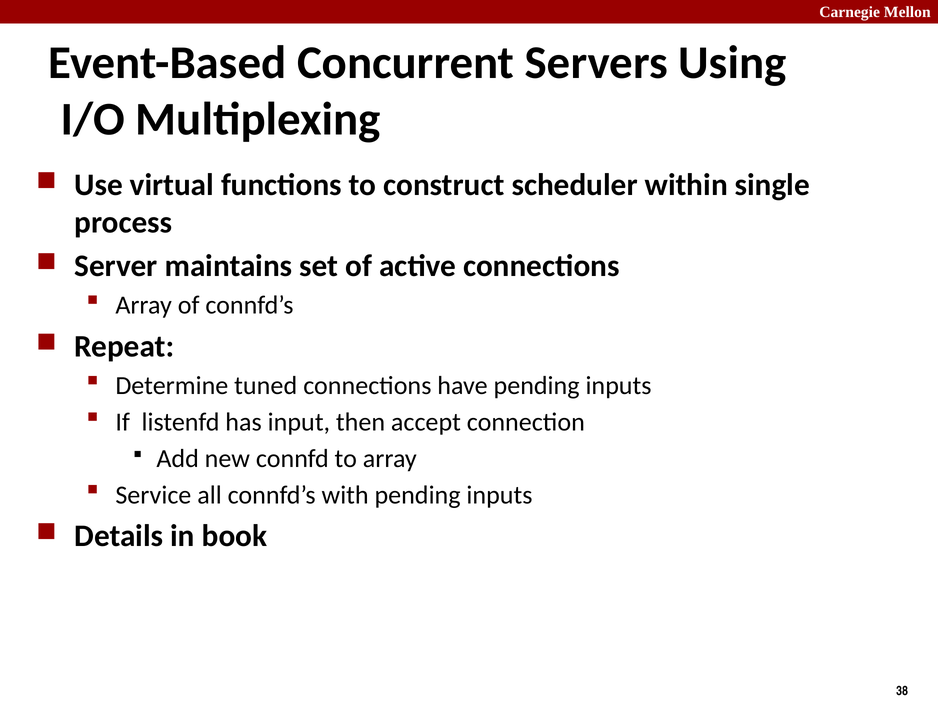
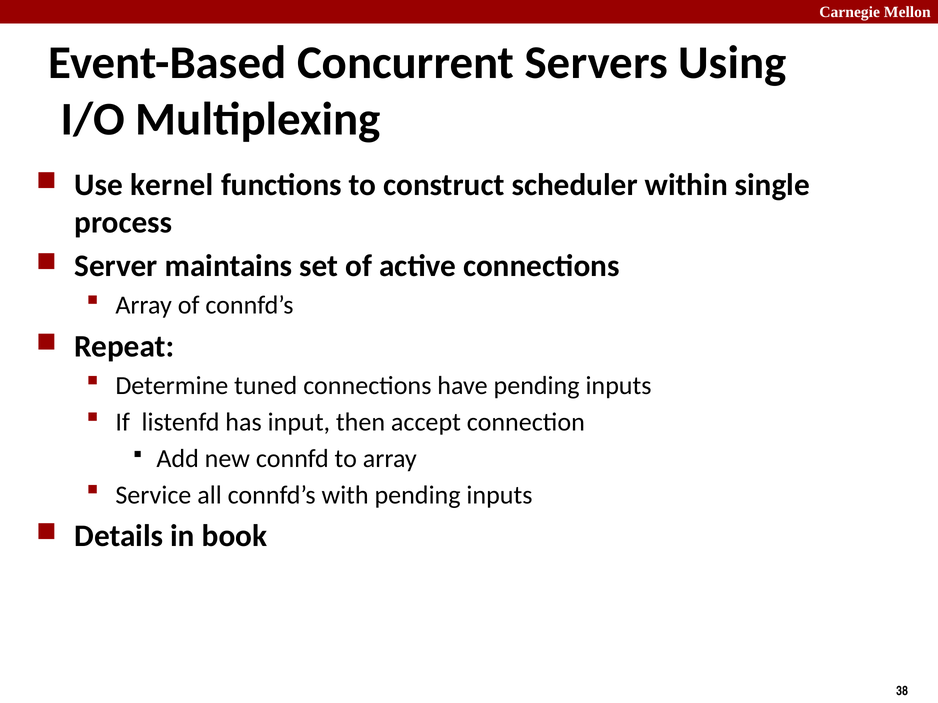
virtual: virtual -> kernel
